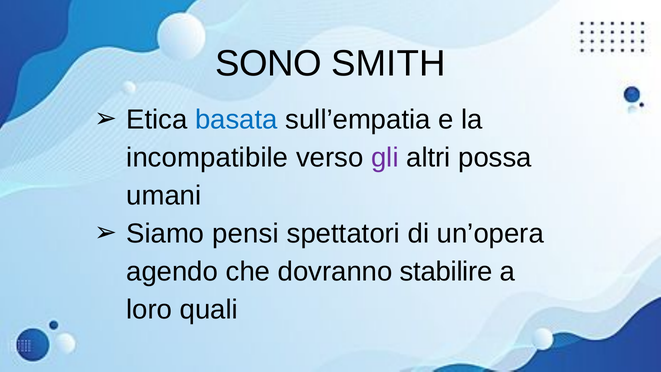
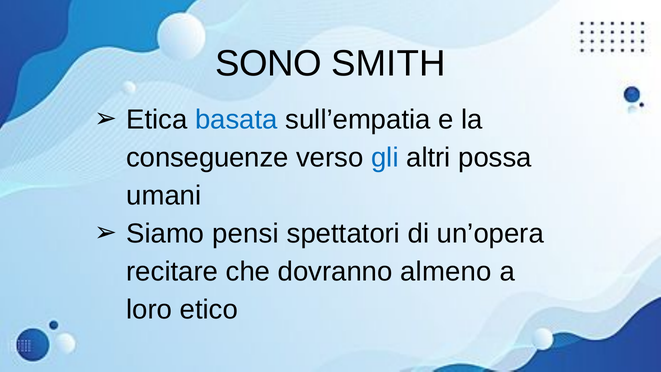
incompatibile: incompatibile -> conseguenze
gli colour: purple -> blue
agendo: agendo -> recitare
stabilire: stabilire -> almeno
quali: quali -> etico
